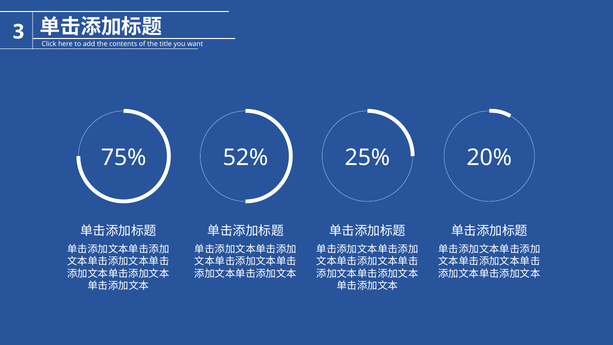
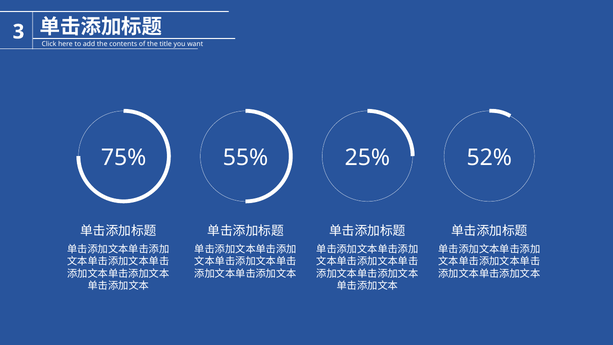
52%: 52% -> 55%
20%: 20% -> 52%
